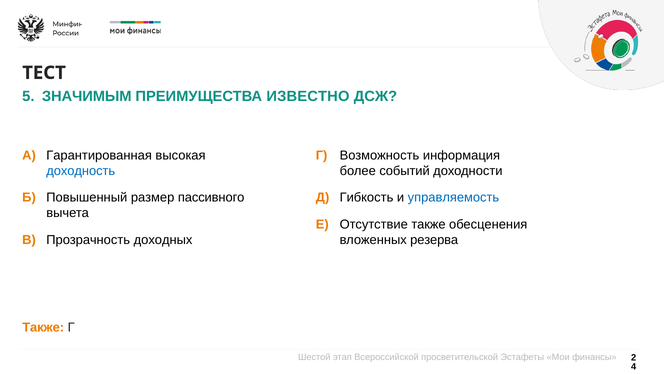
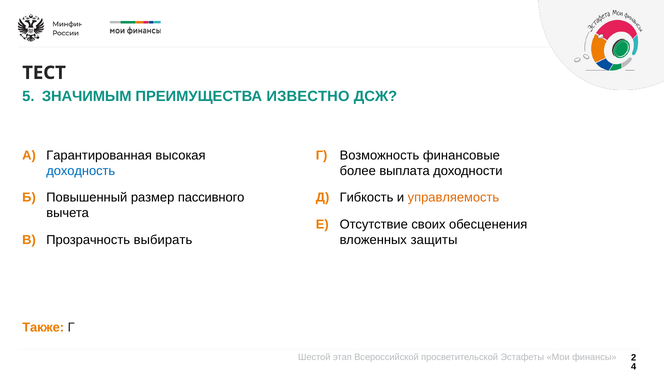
информация: информация -> финансовые
событий: событий -> выплата
управляемость colour: blue -> orange
Отсутствие также: также -> своих
доходных: доходных -> выбирать
резерва: резерва -> защиты
